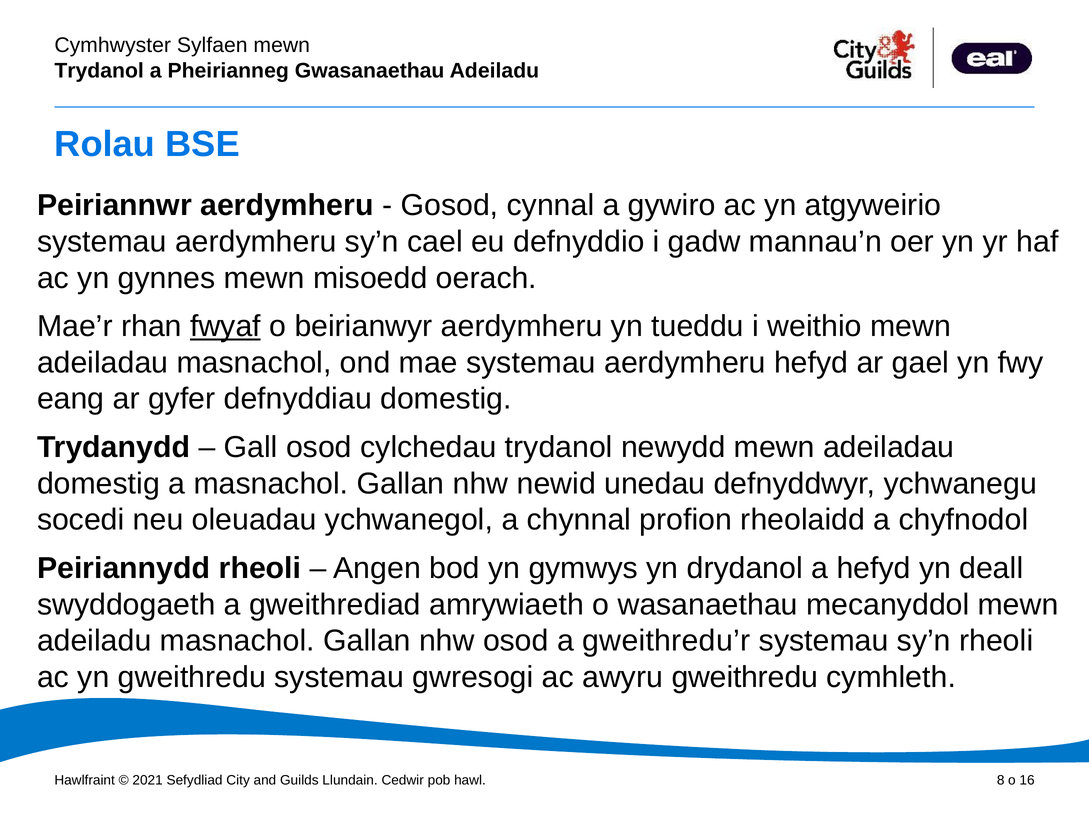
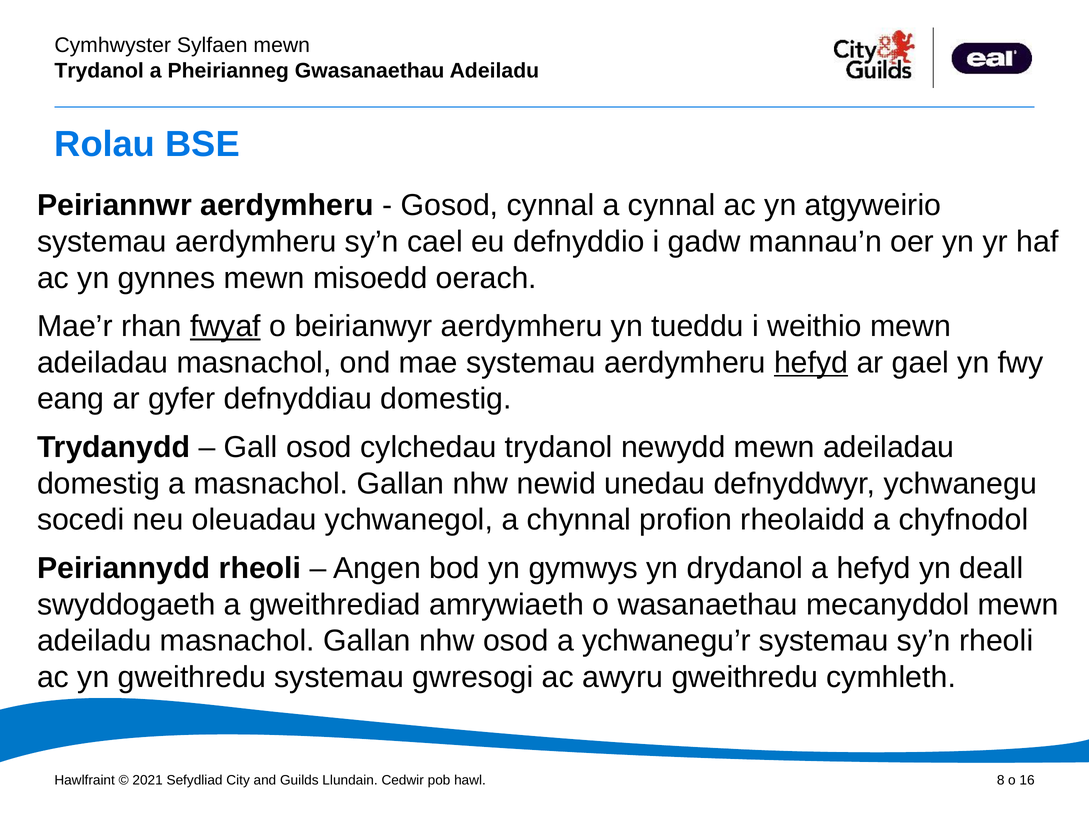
a gywiro: gywiro -> cynnal
hefyd at (811, 363) underline: none -> present
gweithredu’r: gweithredu’r -> ychwanegu’r
